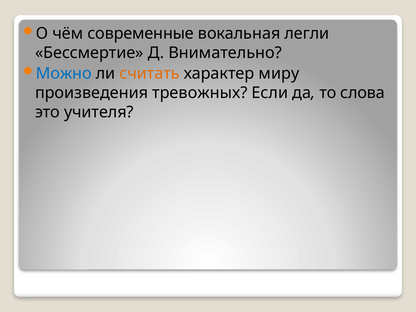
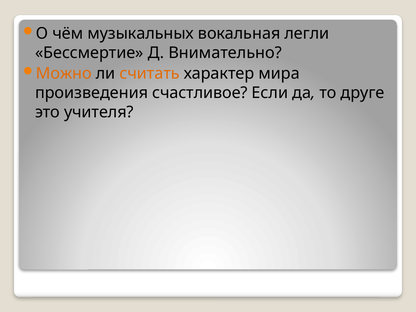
современные: современные -> музыкальных
Можно colour: blue -> orange
миру: миру -> мира
тревожных: тревожных -> счастливое
слова: слова -> друге
